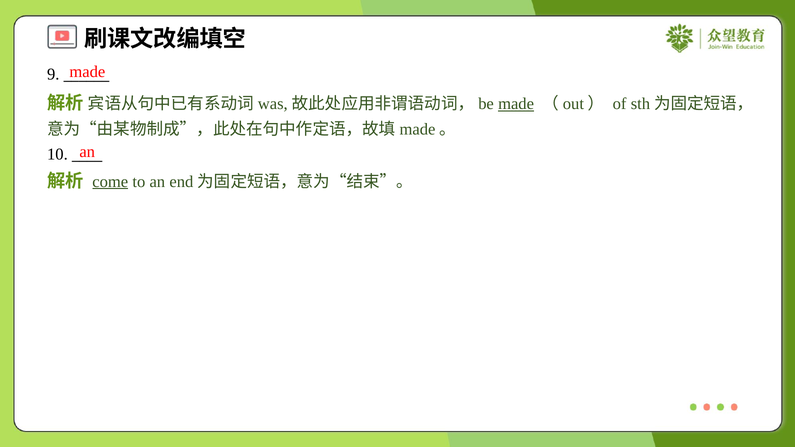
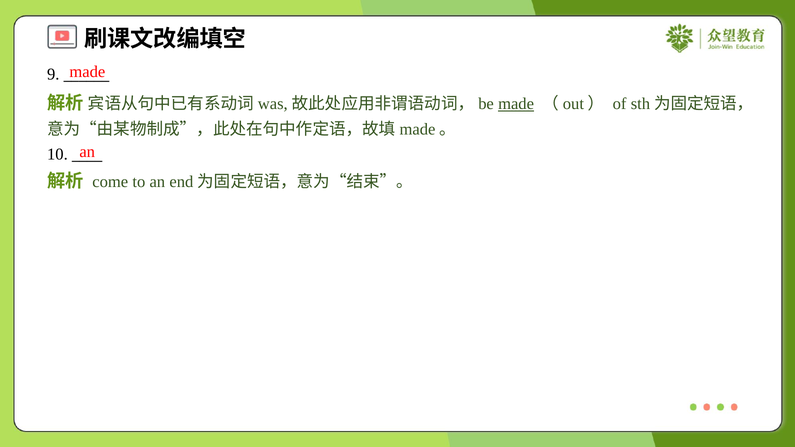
come underline: present -> none
